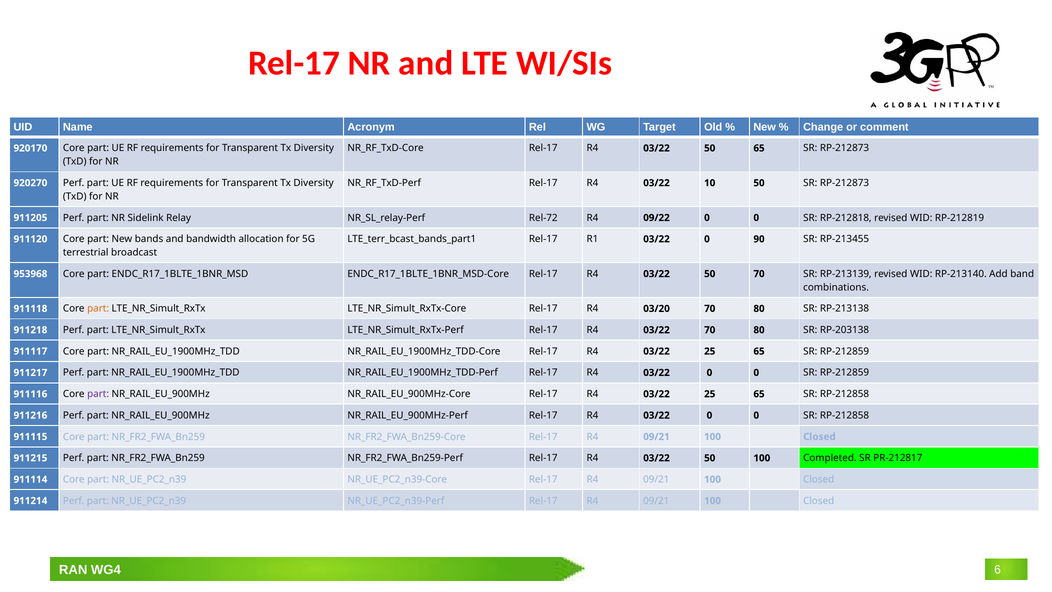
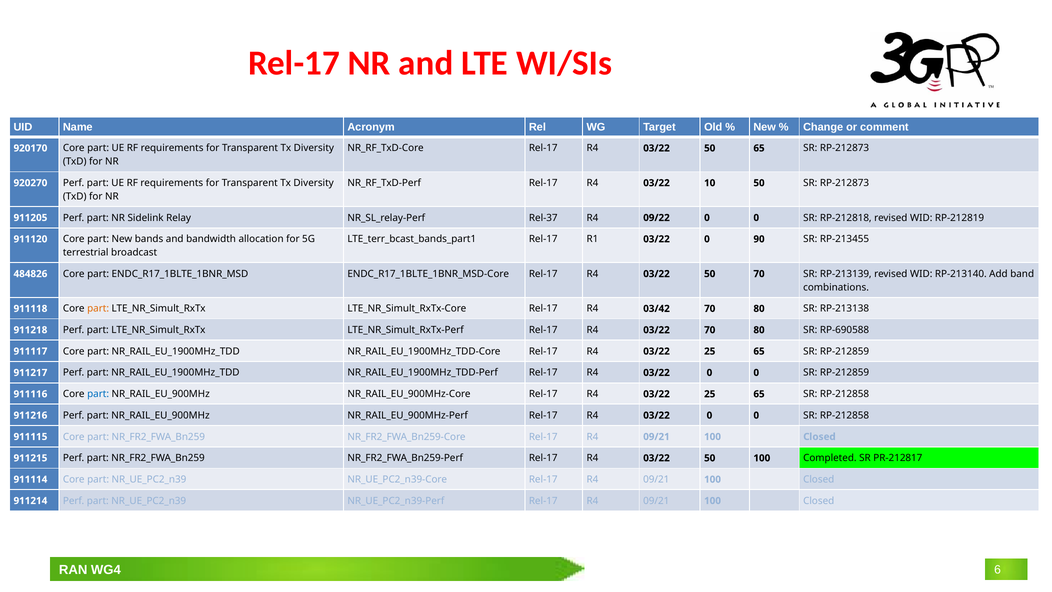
Rel-72: Rel-72 -> Rel-37
953968: 953968 -> 484826
03/20: 03/20 -> 03/42
RP-203138: RP-203138 -> RP-690588
part at (98, 394) colour: purple -> blue
